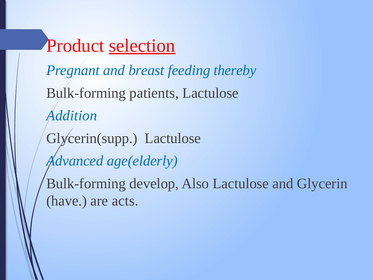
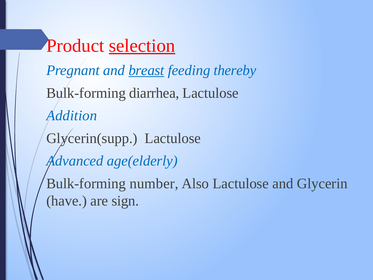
breast underline: none -> present
patients: patients -> diarrhea
develop: develop -> number
acts: acts -> sign
